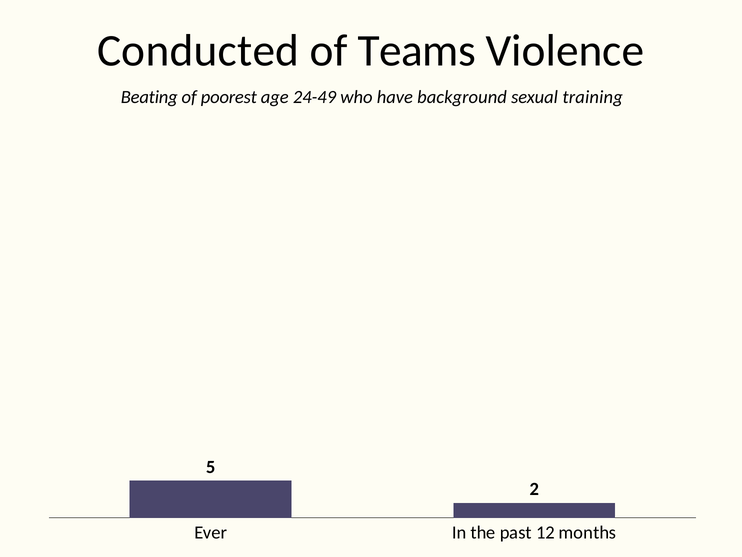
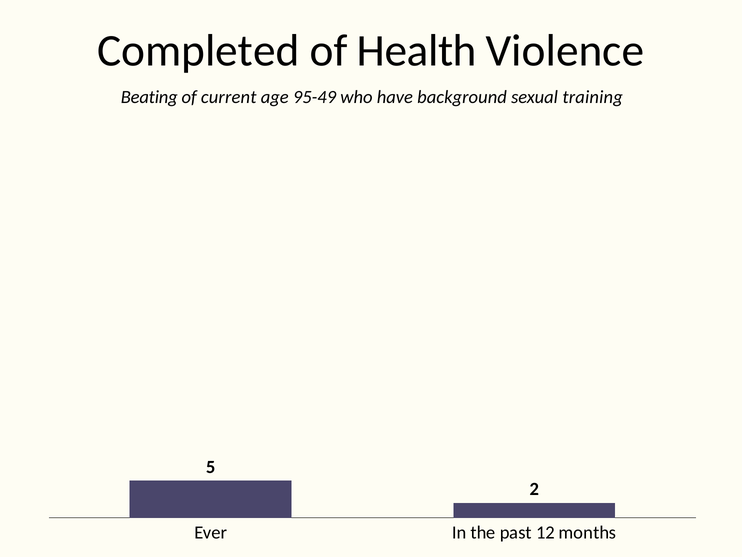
Conducted: Conducted -> Completed
Teams: Teams -> Health
poorest: poorest -> current
24-49: 24-49 -> 95-49
